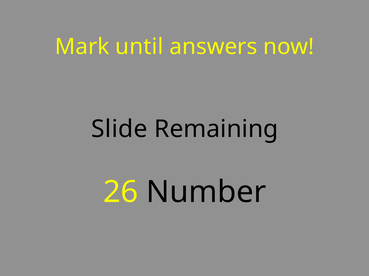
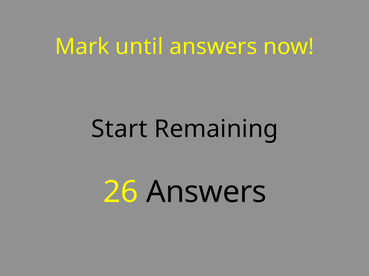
Slide: Slide -> Start
26 Number: Number -> Answers
